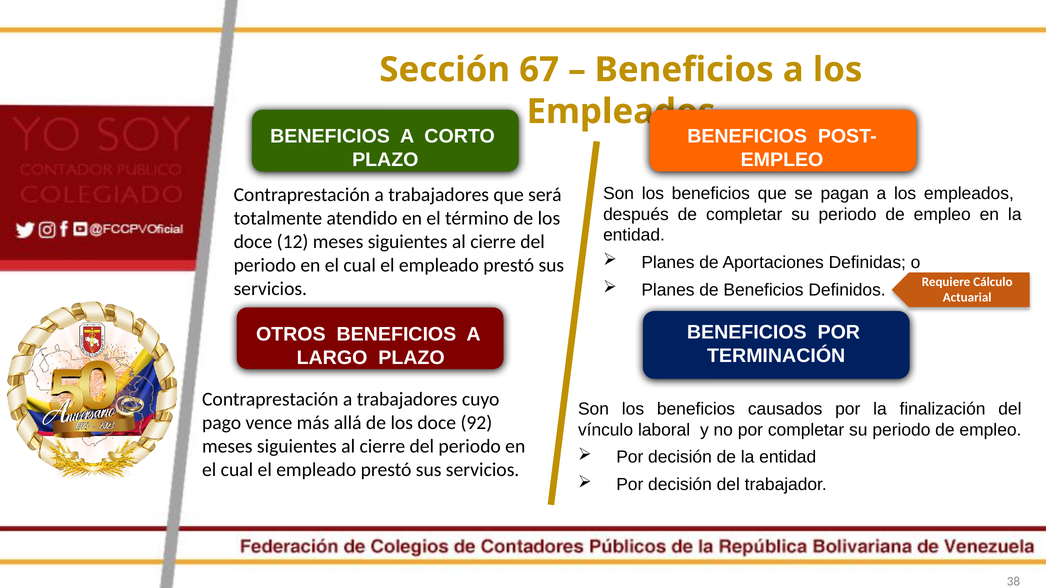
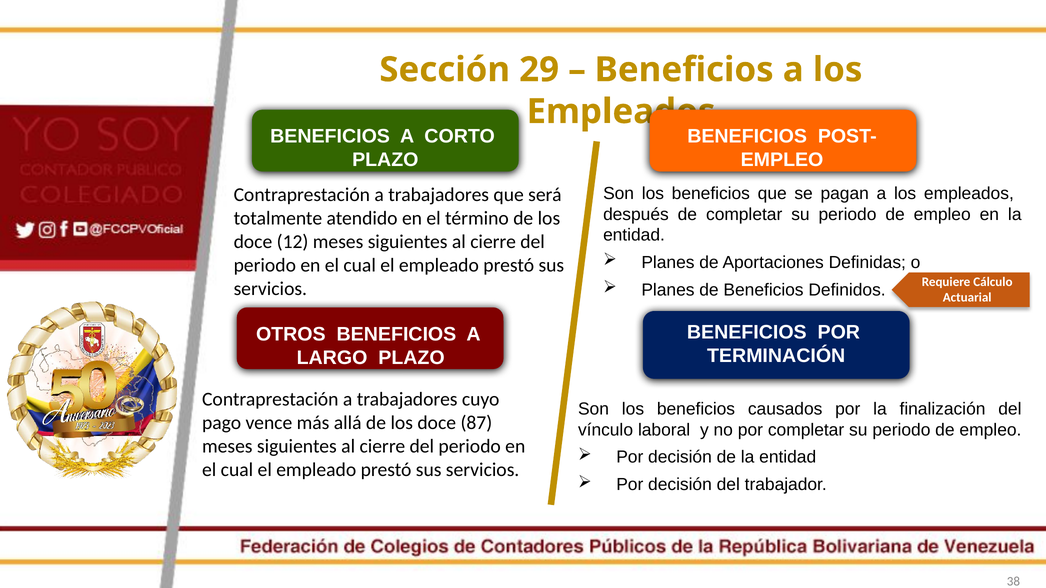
67: 67 -> 29
92: 92 -> 87
